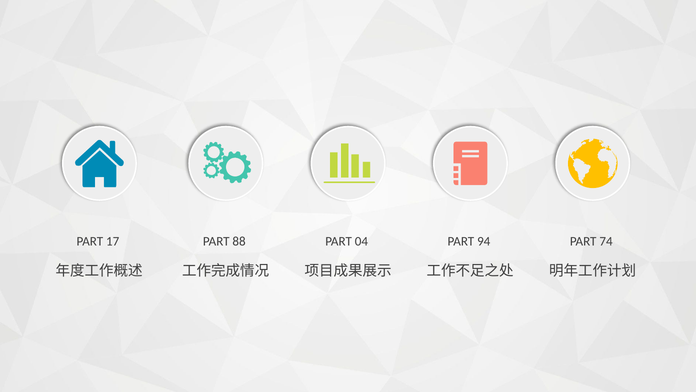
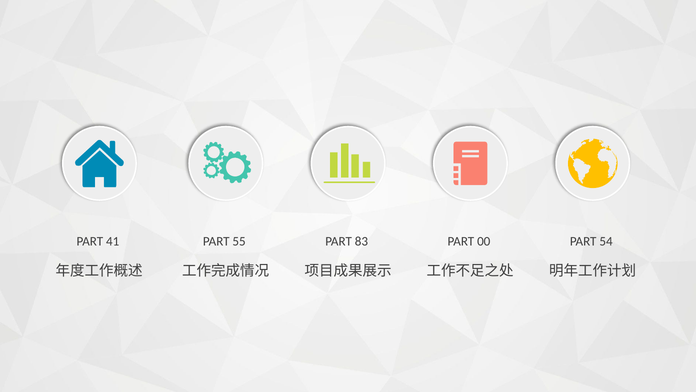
17: 17 -> 41
88: 88 -> 55
04: 04 -> 83
94: 94 -> 00
74: 74 -> 54
